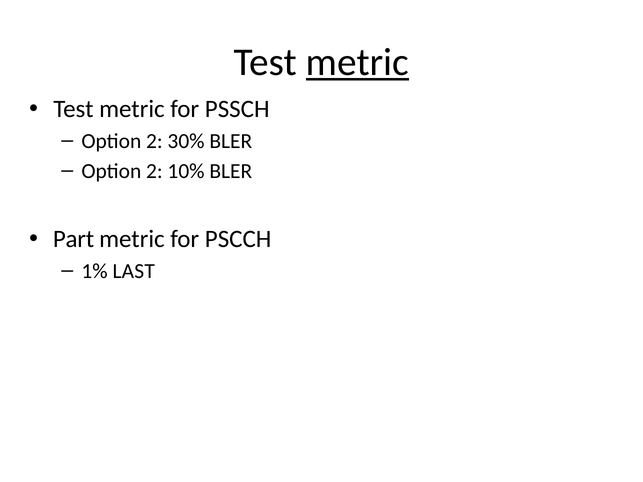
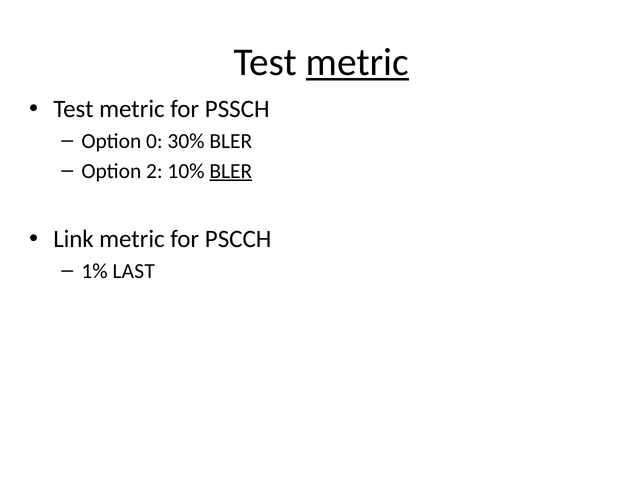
2 at (154, 141): 2 -> 0
BLER at (231, 171) underline: none -> present
Part: Part -> Link
